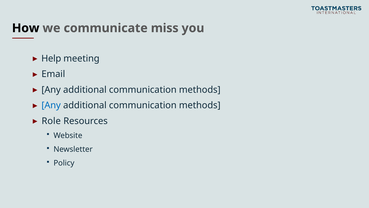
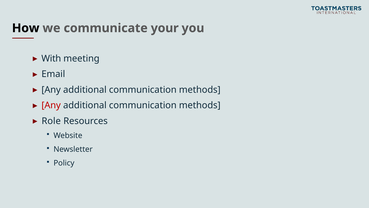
miss: miss -> your
Help: Help -> With
Any at (51, 105) colour: blue -> red
